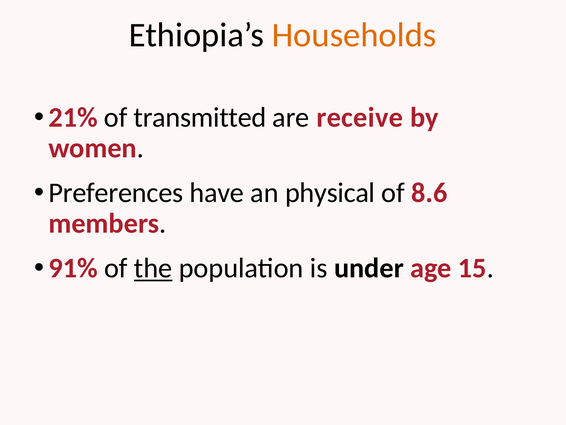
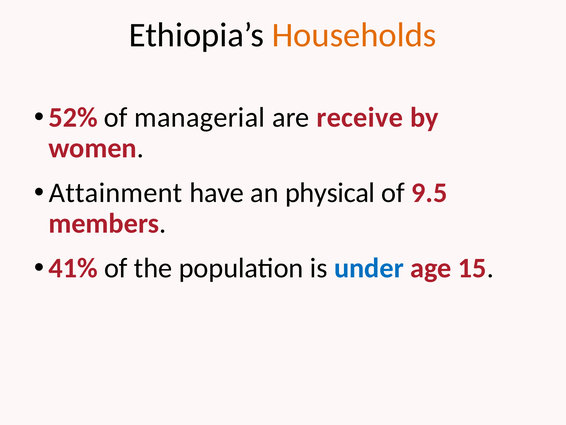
21%: 21% -> 52%
transmitted: transmitted -> managerial
Preferences: Preferences -> Attainment
8.6: 8.6 -> 9.5
91%: 91% -> 41%
the underline: present -> none
under colour: black -> blue
